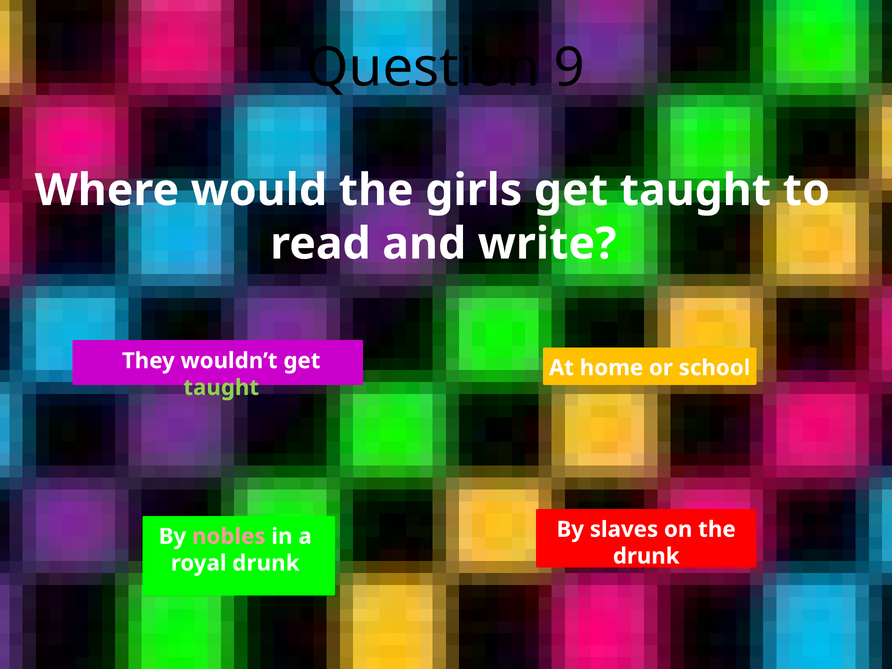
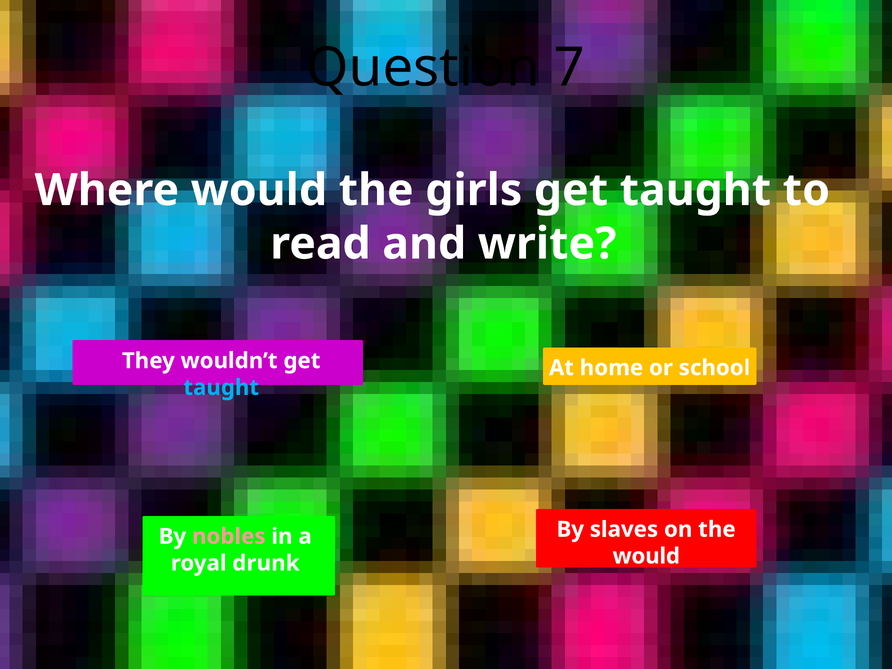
9: 9 -> 7
taught at (221, 388) colour: light green -> light blue
drunk at (646, 556): drunk -> would
